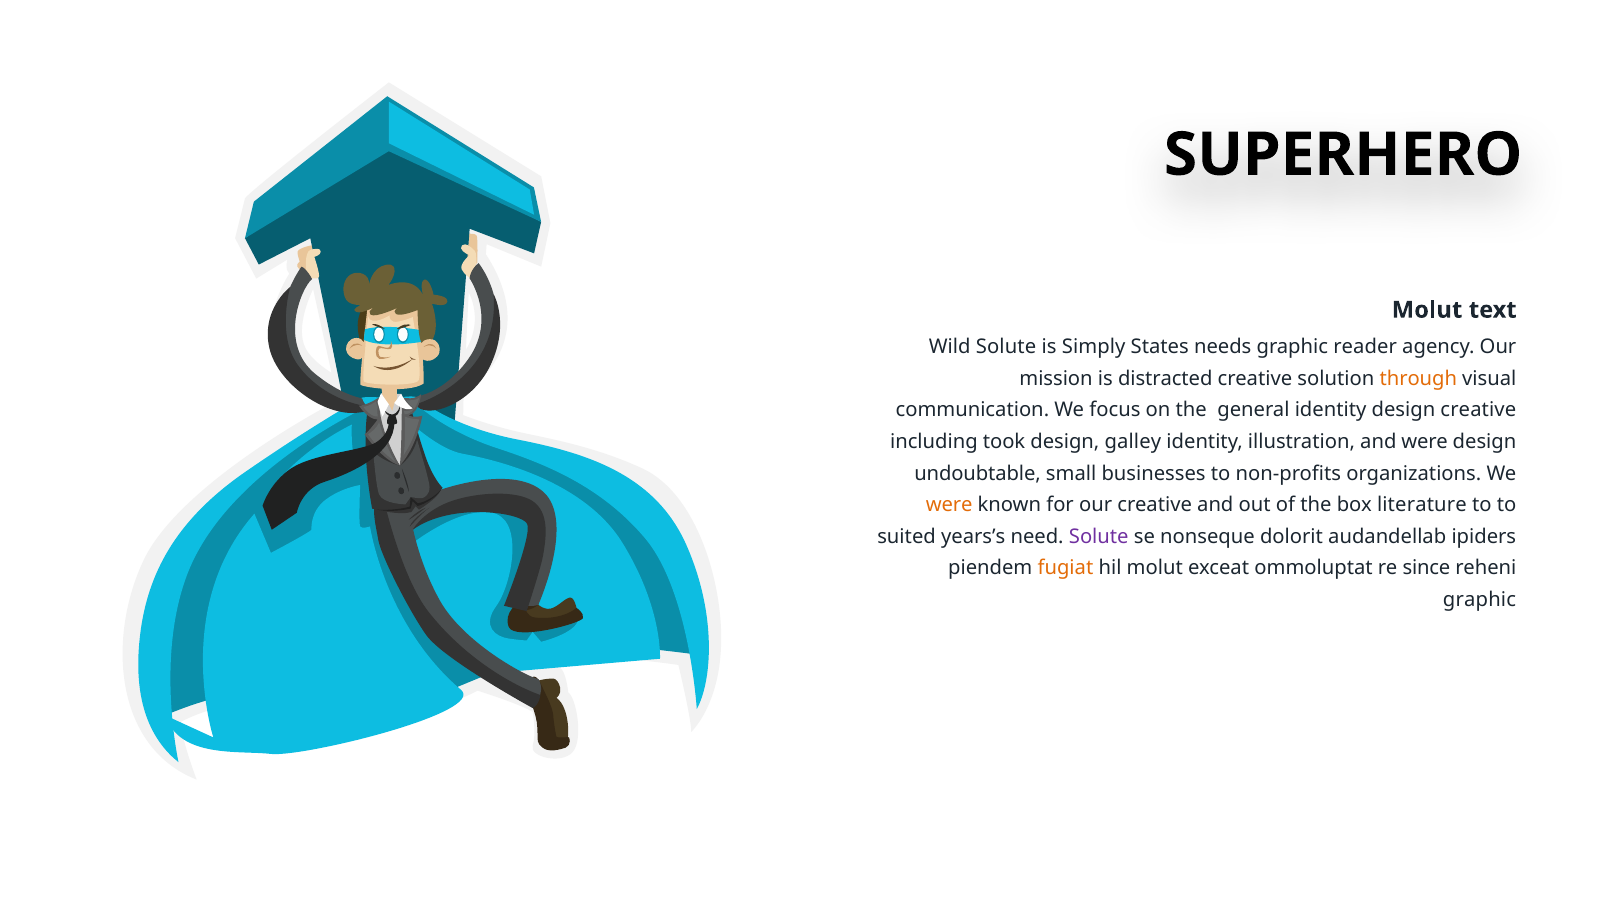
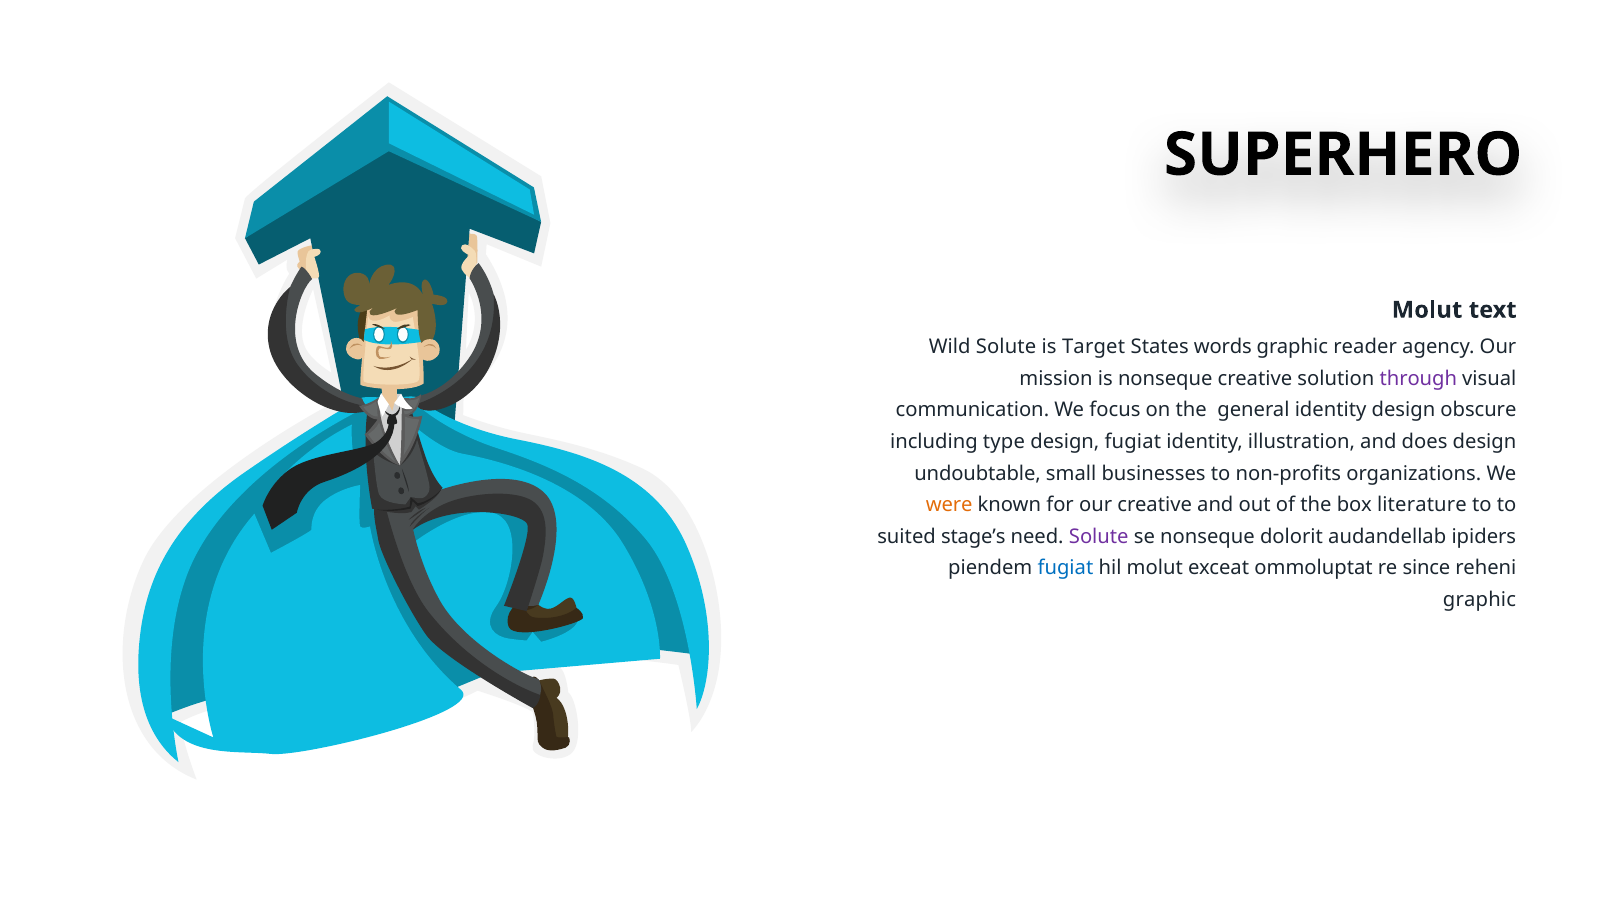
Simply: Simply -> Target
needs: needs -> words
is distracted: distracted -> nonseque
through colour: orange -> purple
design creative: creative -> obscure
took: took -> type
design galley: galley -> fugiat
and were: were -> does
years’s: years’s -> stage’s
fugiat at (1065, 568) colour: orange -> blue
